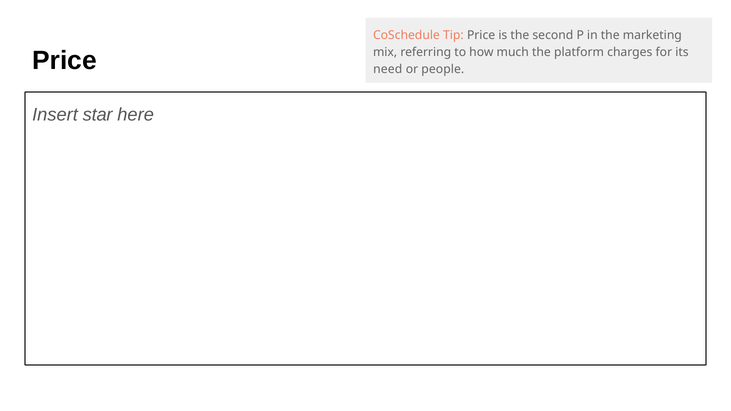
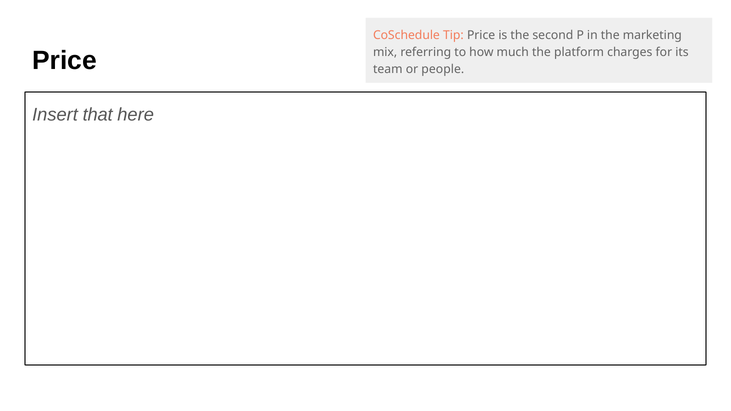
need: need -> team
star: star -> that
